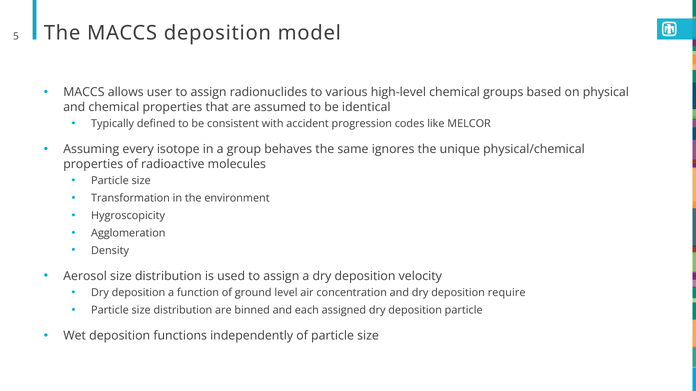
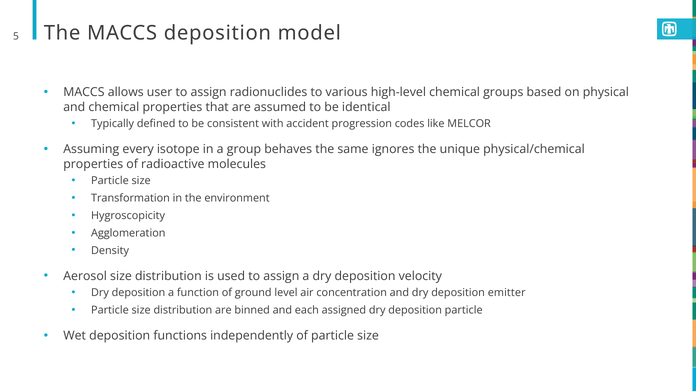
require: require -> emitter
